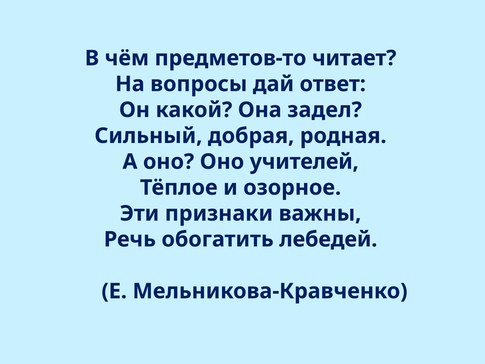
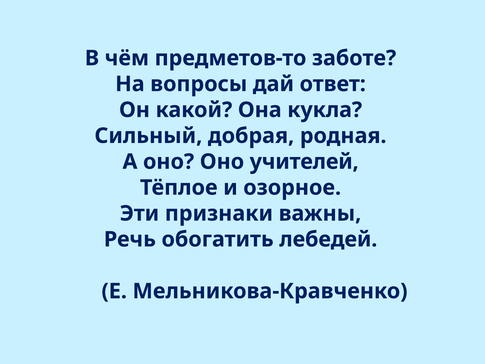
читает: читает -> заботе
задел: задел -> кукла
